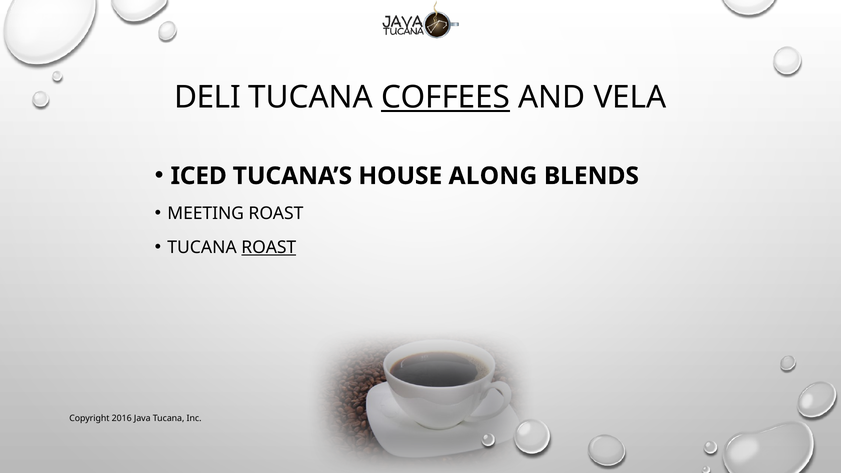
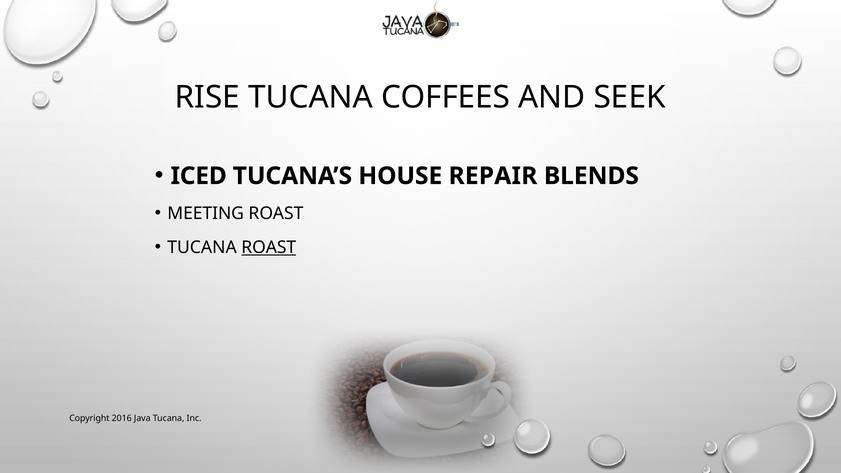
DELI: DELI -> RISE
COFFEES underline: present -> none
VELA: VELA -> SEEK
ALONG: ALONG -> REPAIR
